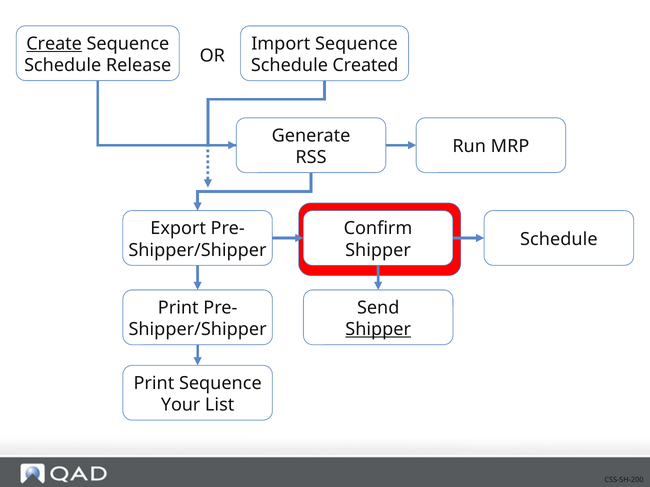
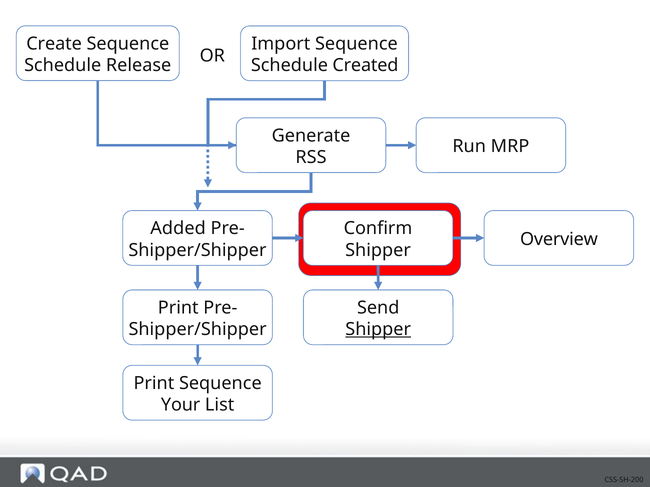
Create underline: present -> none
Export: Export -> Added
Schedule at (559, 239): Schedule -> Overview
